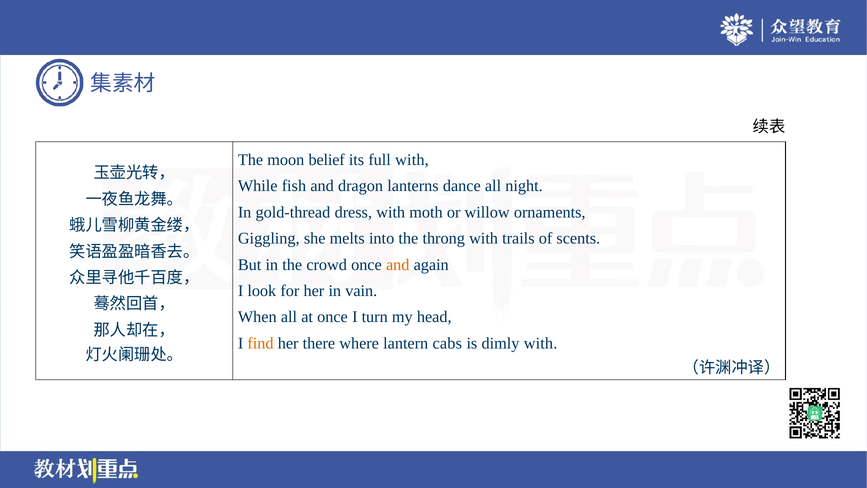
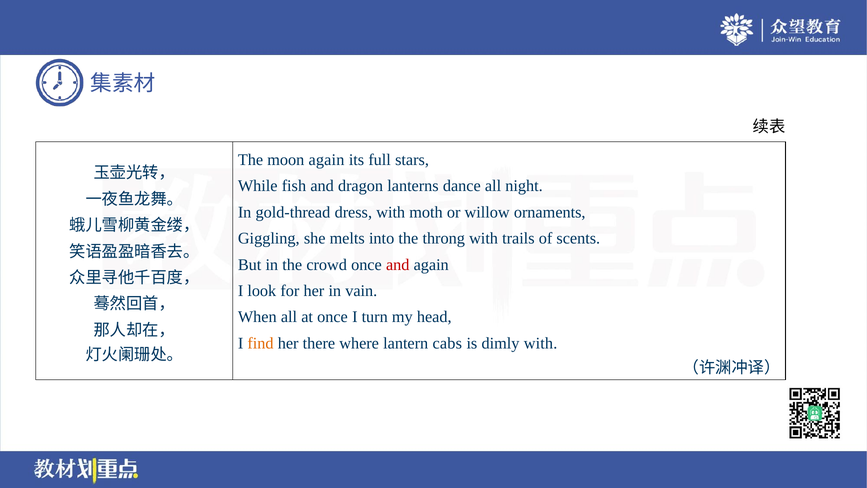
moon belief: belief -> again
full with: with -> stars
and at (398, 264) colour: orange -> red
